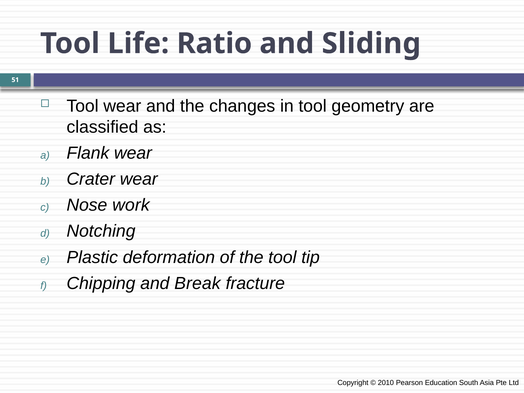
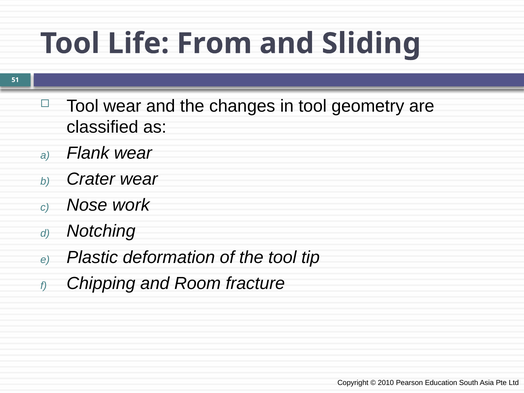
Ratio: Ratio -> From
Break: Break -> Room
